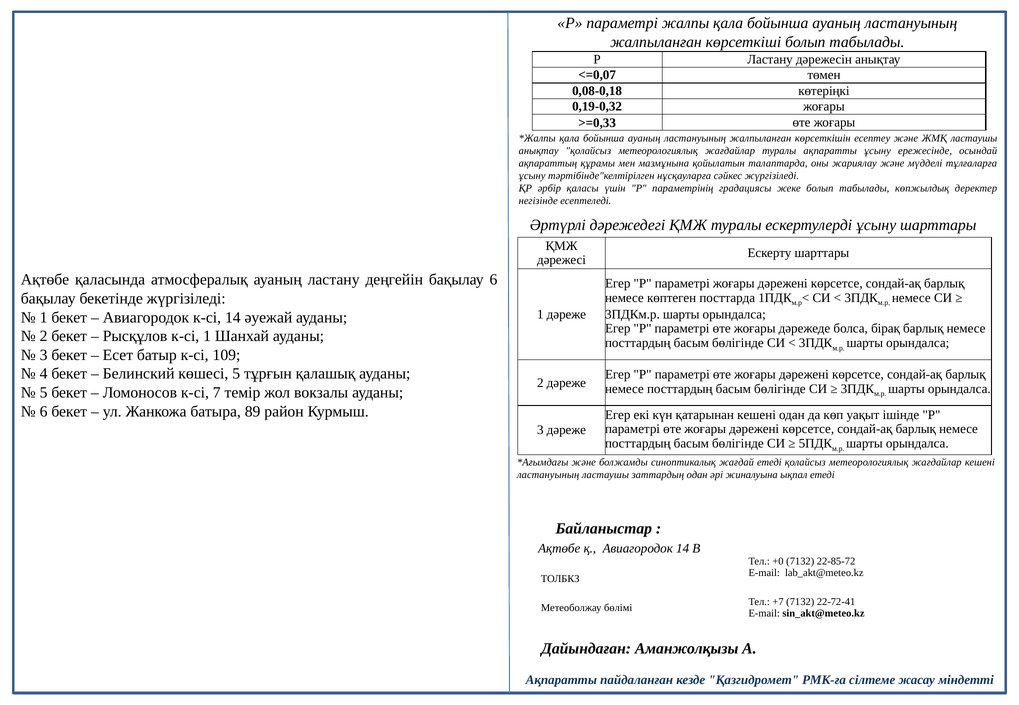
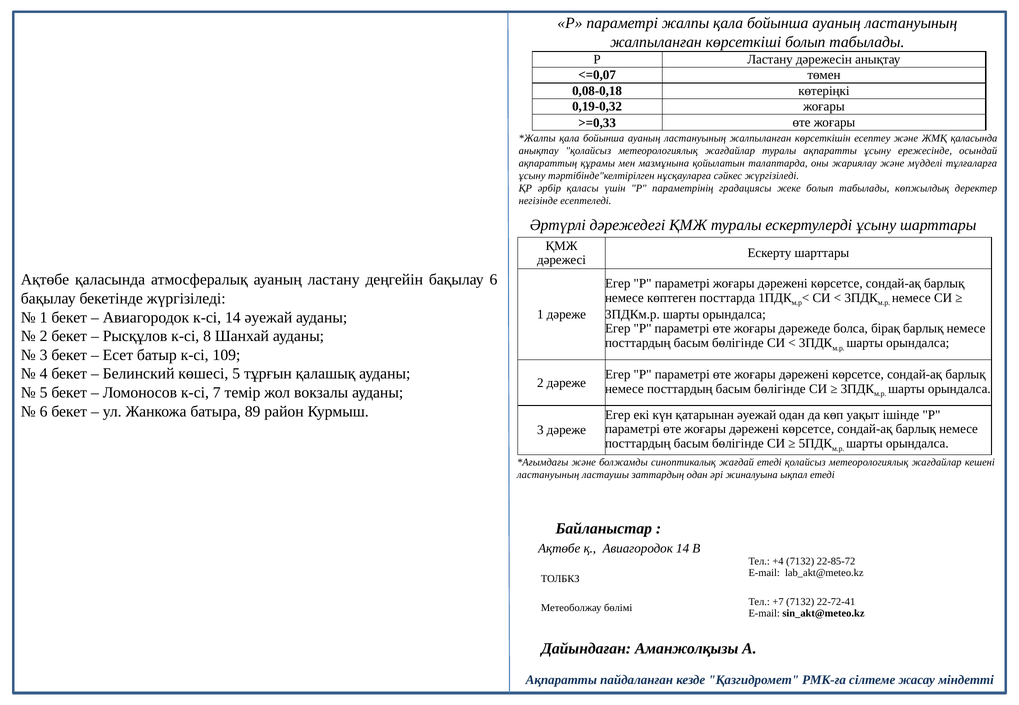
ЖМҚ ластаушы: ластаушы -> қаласында
к-сі 1: 1 -> 8
қатарынан кешені: кешені -> әуежай
+0: +0 -> +4
